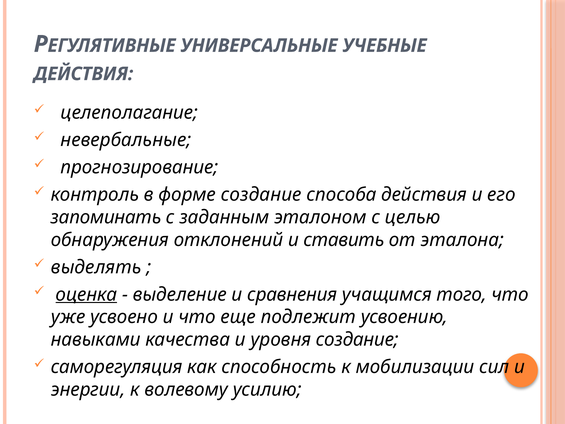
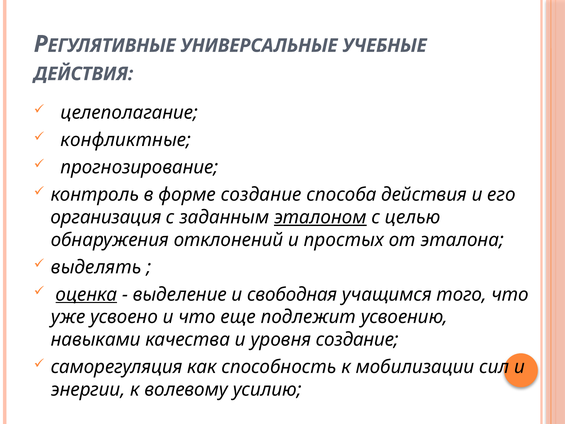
невербальные: невербальные -> конфликтные
запоминать: запоминать -> организация
эталоном underline: none -> present
ставить: ставить -> простых
сравнения: сравнения -> свободная
